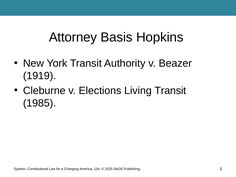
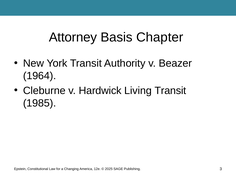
Hopkins: Hopkins -> Chapter
1919: 1919 -> 1964
Elections: Elections -> Hardwick
